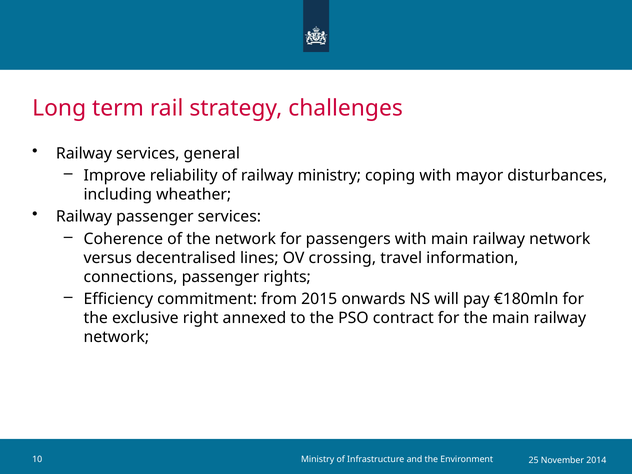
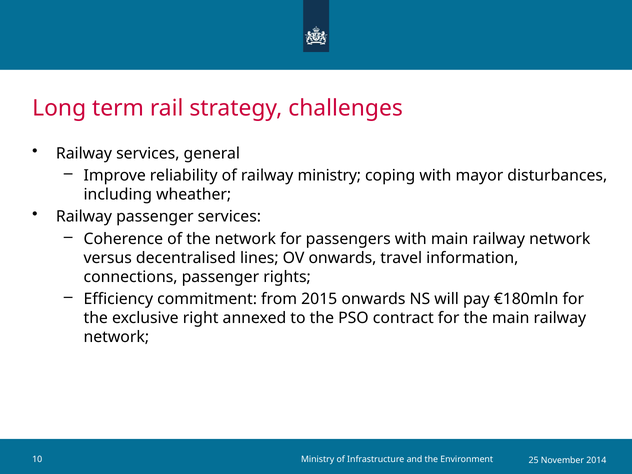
OV crossing: crossing -> onwards
